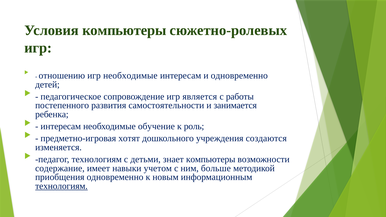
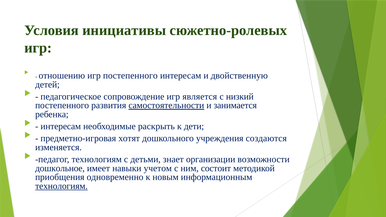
Условия компьютеры: компьютеры -> инициативы
игр необходимые: необходимые -> постепенного
и одновременно: одновременно -> двойственную
работы: работы -> низкий
самостоятельности underline: none -> present
обучение: обучение -> раскрыть
роль: роль -> дети
знает компьютеры: компьютеры -> организации
содержание: содержание -> дошкольное
больше: больше -> состоит
